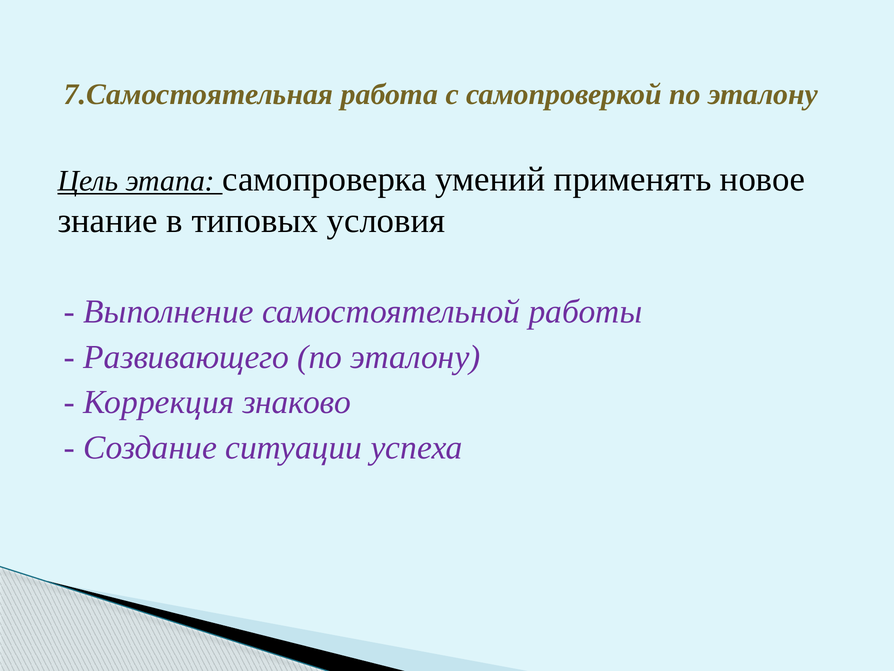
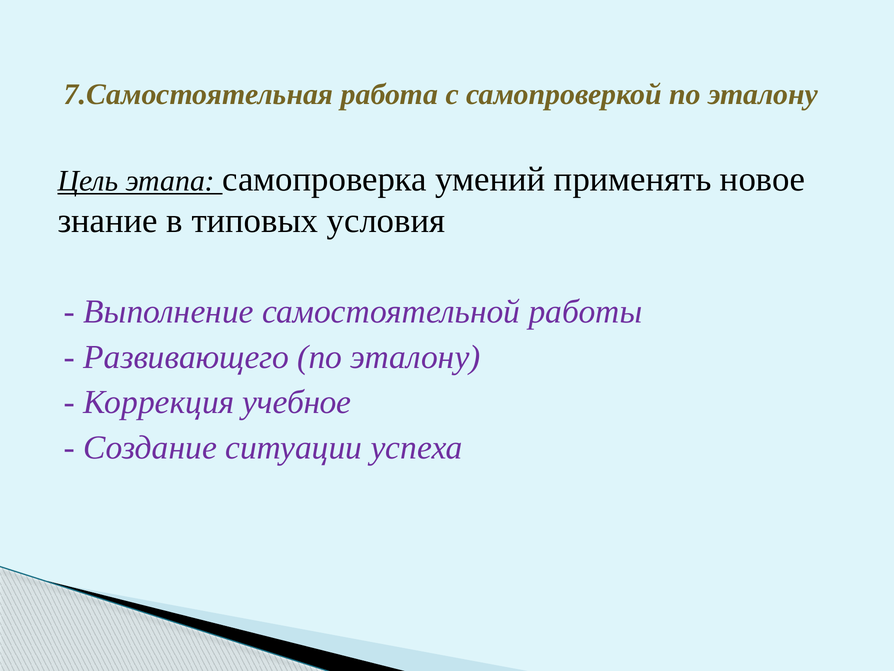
знаково: знаково -> учебное
